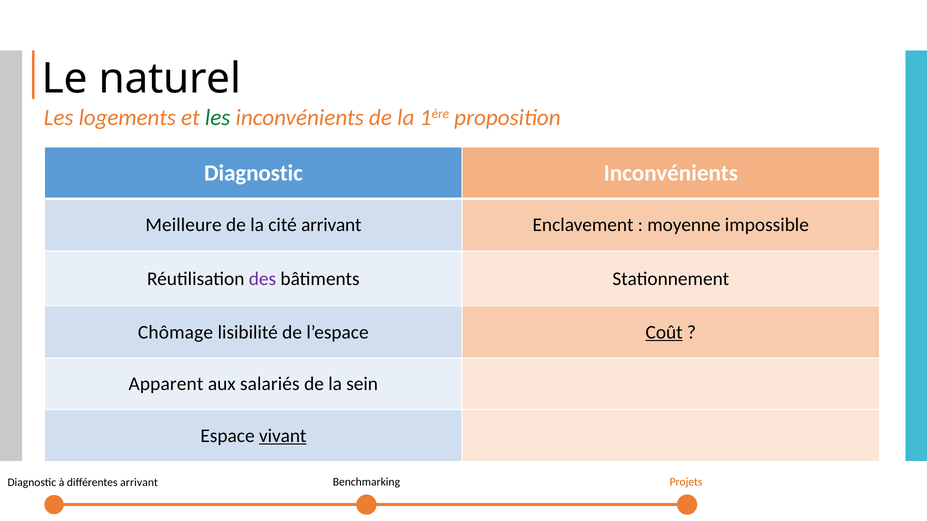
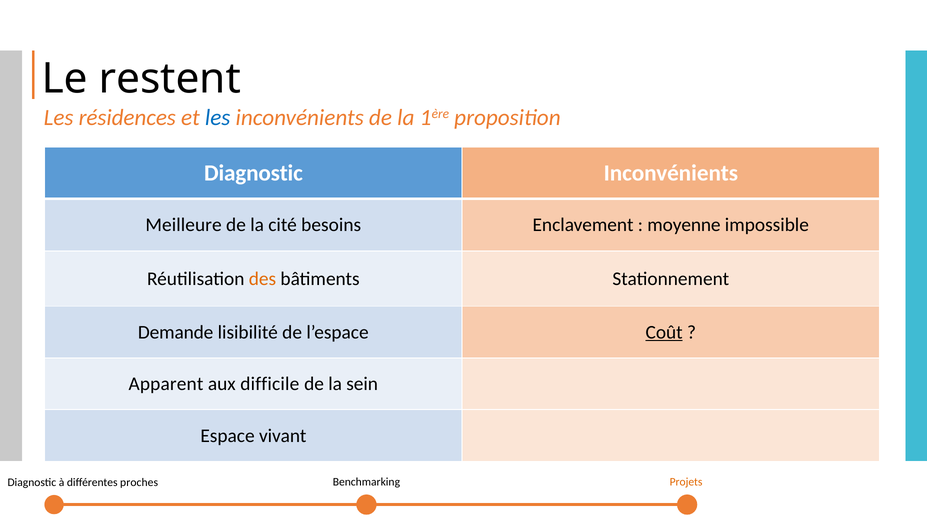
naturel: naturel -> restent
logements: logements -> résidences
les at (218, 118) colour: green -> blue
cité arrivant: arrivant -> besoins
des colour: purple -> orange
Chômage: Chômage -> Demande
salariés: salariés -> difficile
vivant underline: present -> none
différentes arrivant: arrivant -> proches
